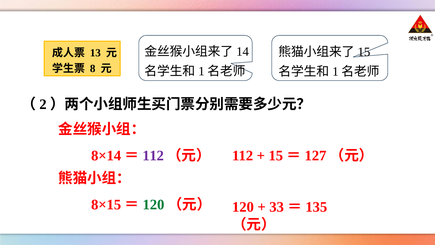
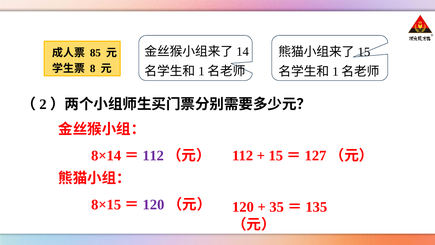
13: 13 -> 85
120 at (153, 205) colour: green -> purple
33: 33 -> 35
